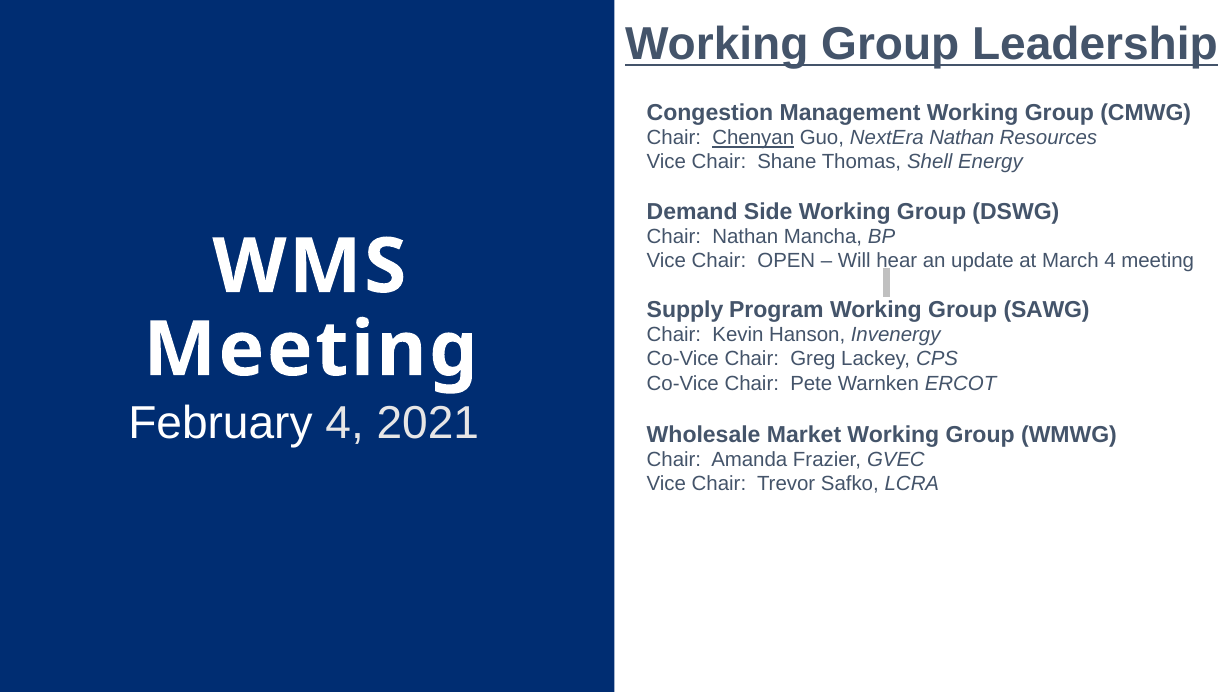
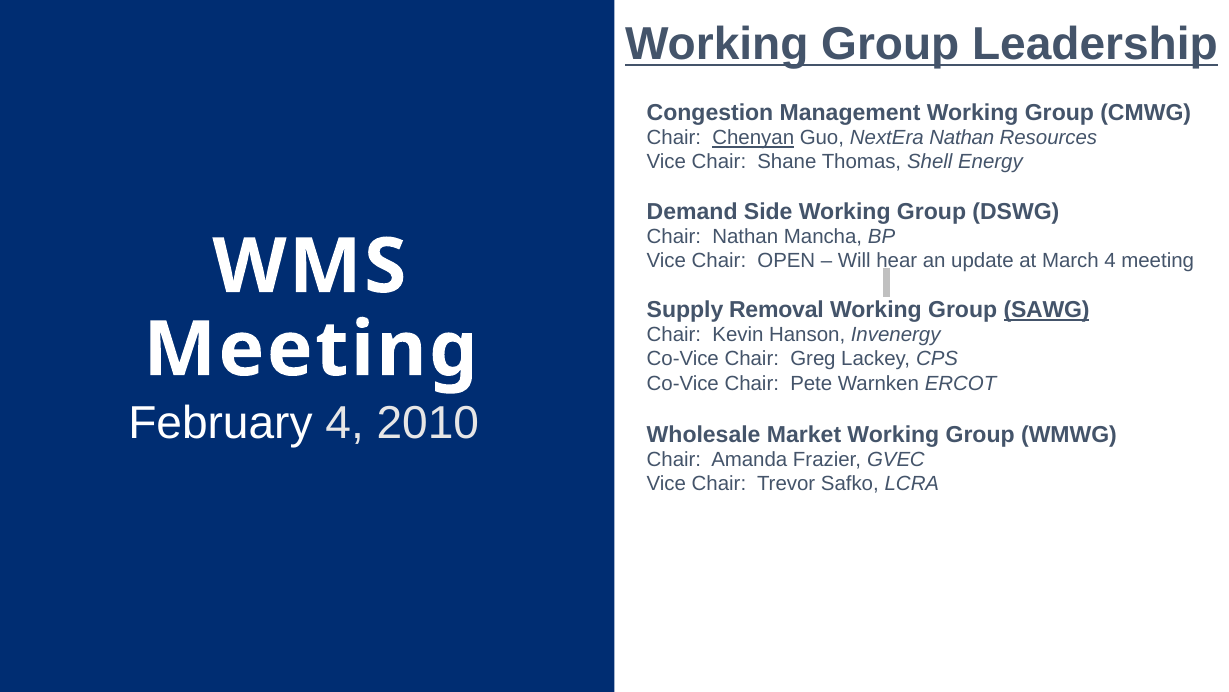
Program: Program -> Removal
SAWG underline: none -> present
2021: 2021 -> 2010
